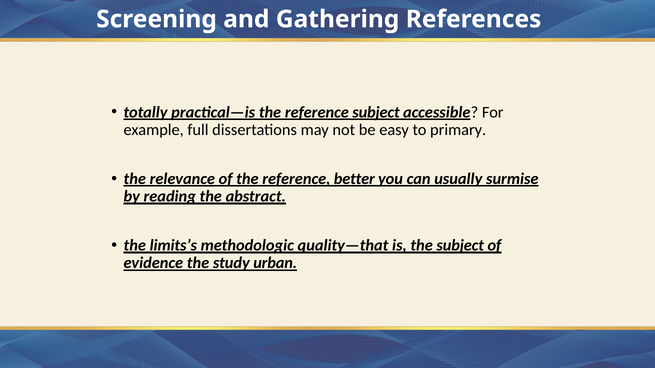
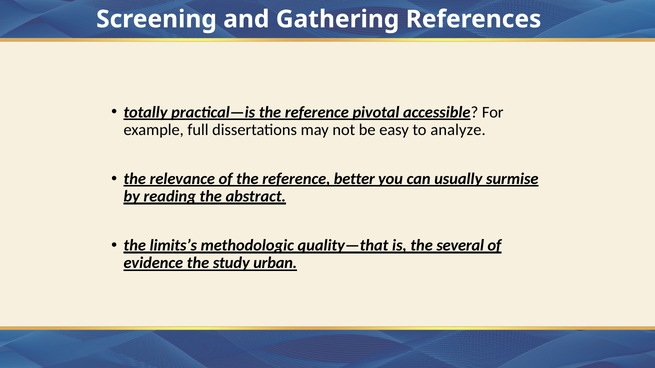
reference subject: subject -> pivotal
primary: primary -> analyze
the subject: subject -> several
